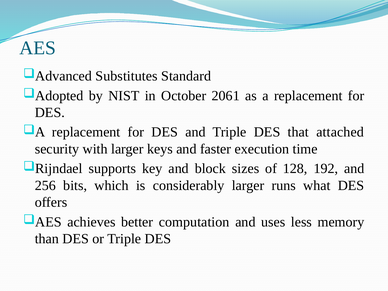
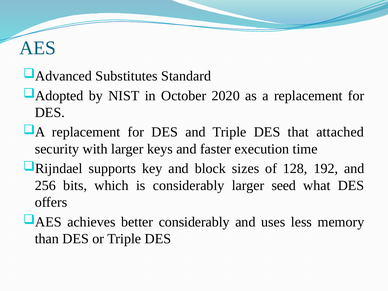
2061: 2061 -> 2020
runs: runs -> seed
better computation: computation -> considerably
